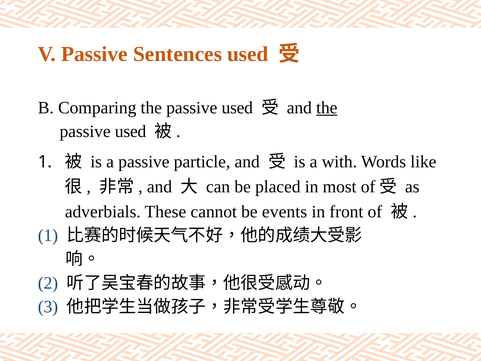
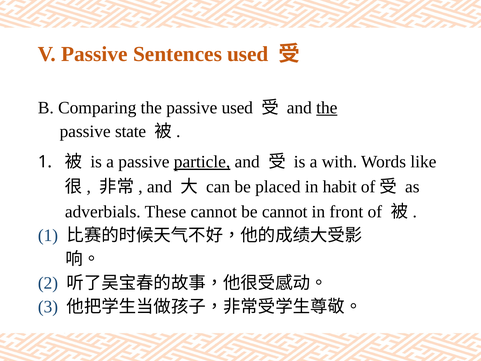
used at (131, 131): used -> state
particle underline: none -> present
most: most -> habit
be events: events -> cannot
